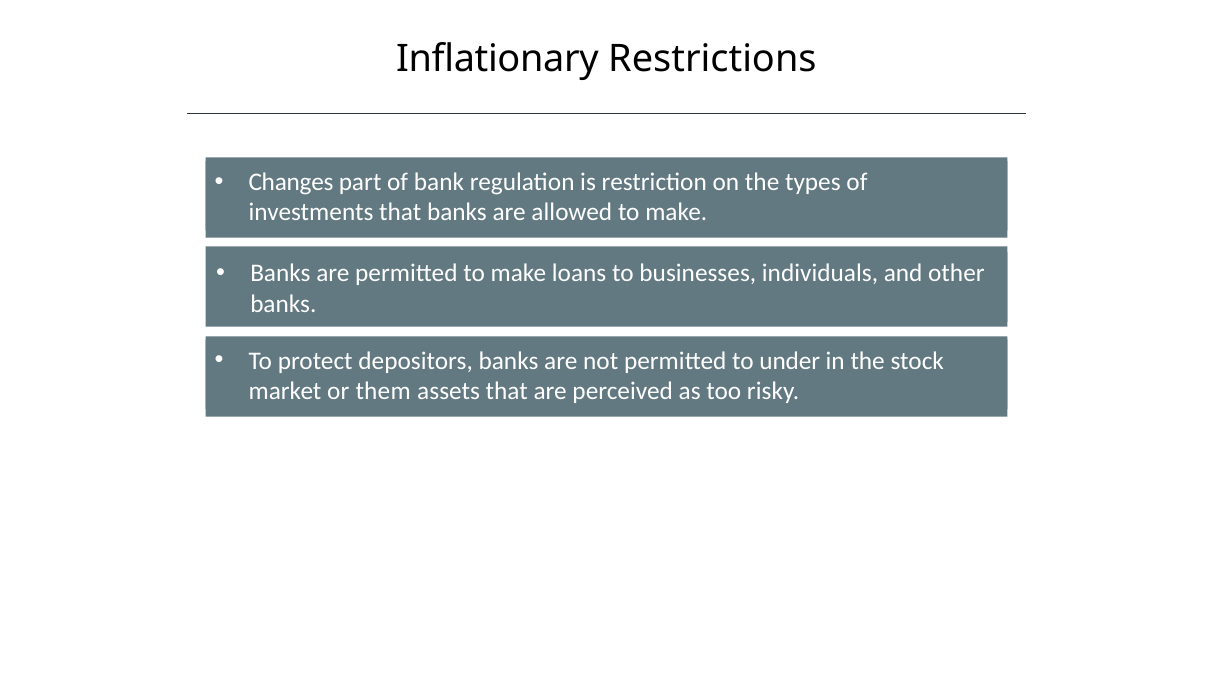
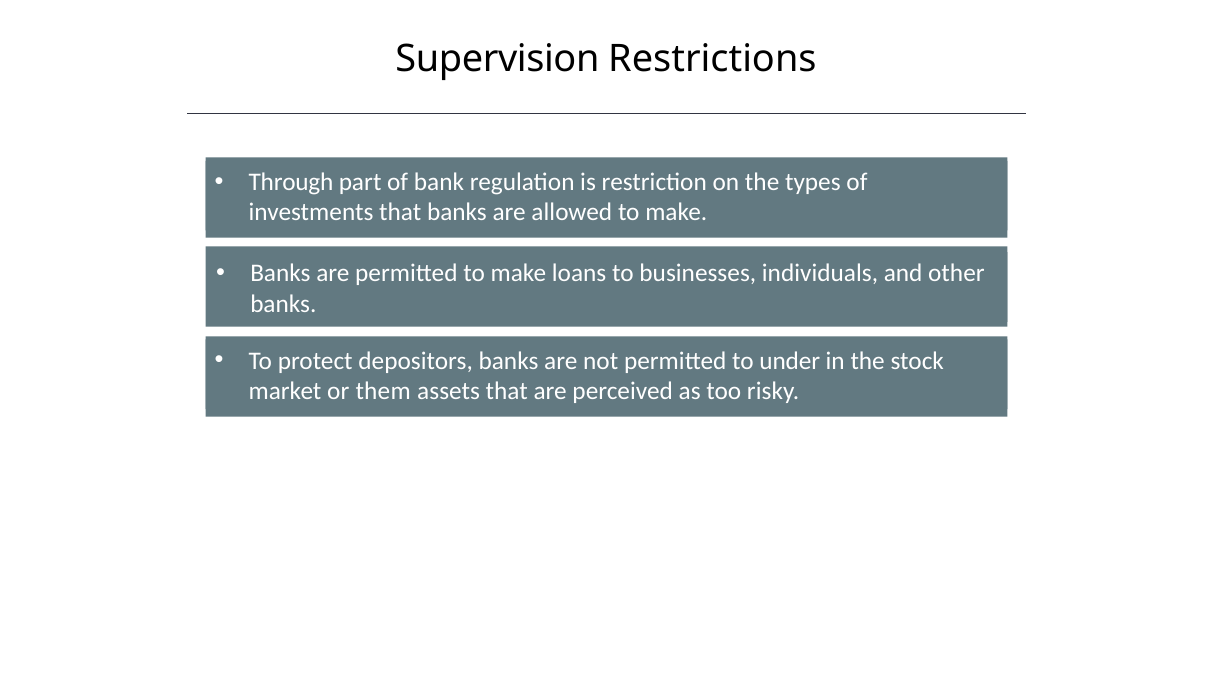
Inflationary: Inflationary -> Supervision
Changes: Changes -> Through
